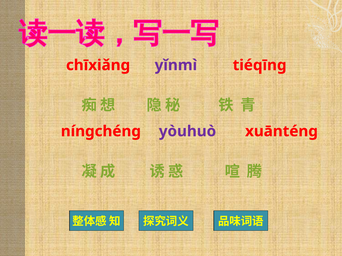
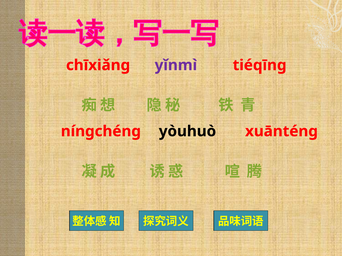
yòuhuò colour: purple -> black
